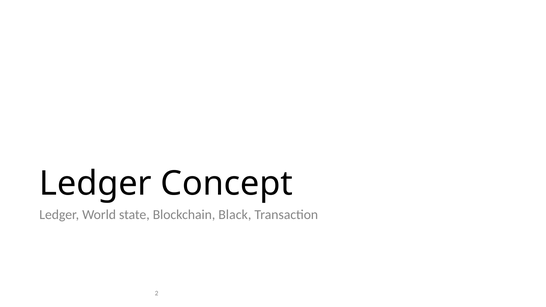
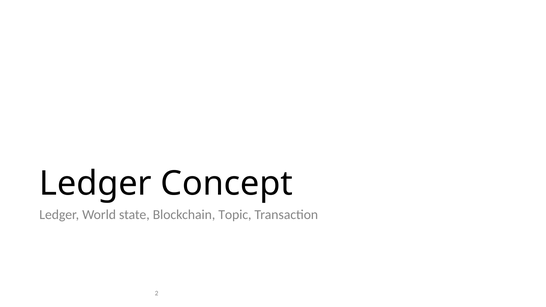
Black: Black -> Topic
